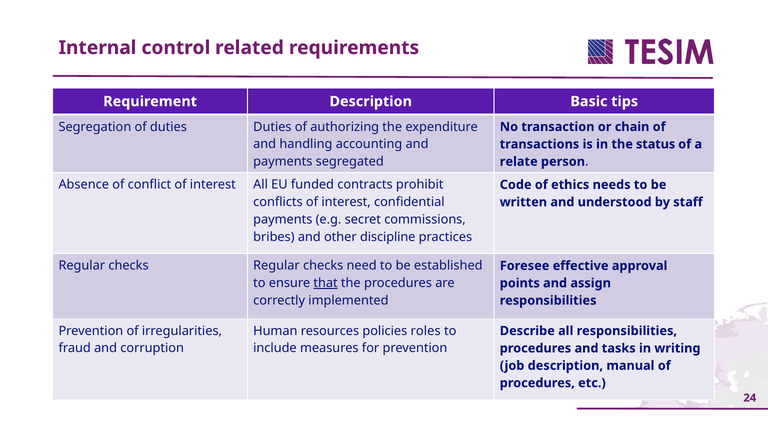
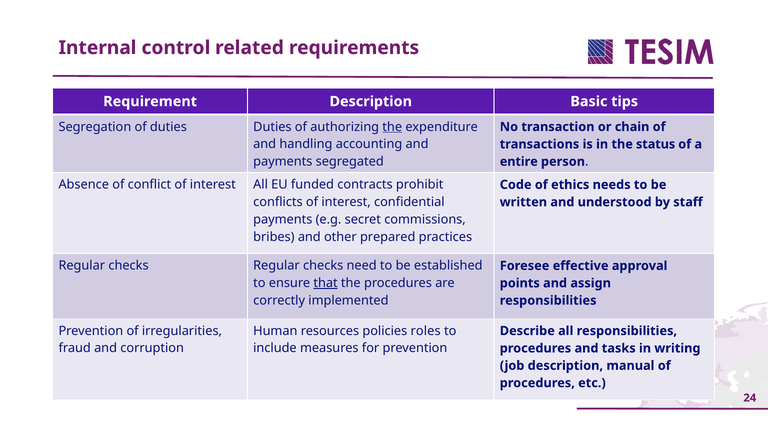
the at (392, 127) underline: none -> present
relate: relate -> entire
discipline: discipline -> prepared
